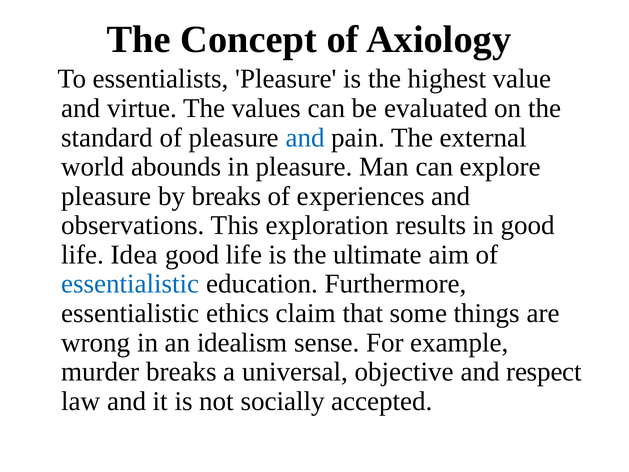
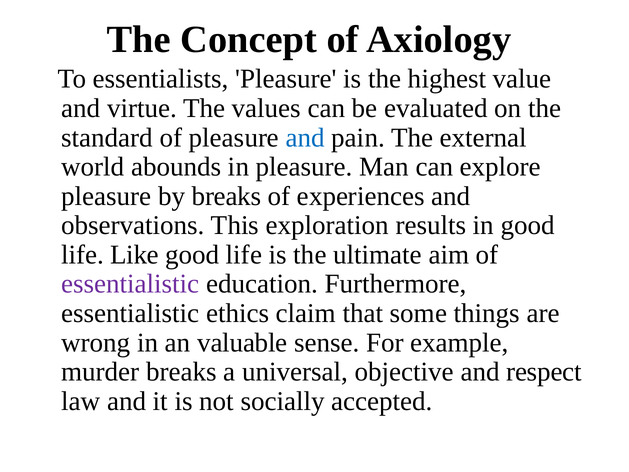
Idea: Idea -> Like
essentialistic at (130, 284) colour: blue -> purple
idealism: idealism -> valuable
